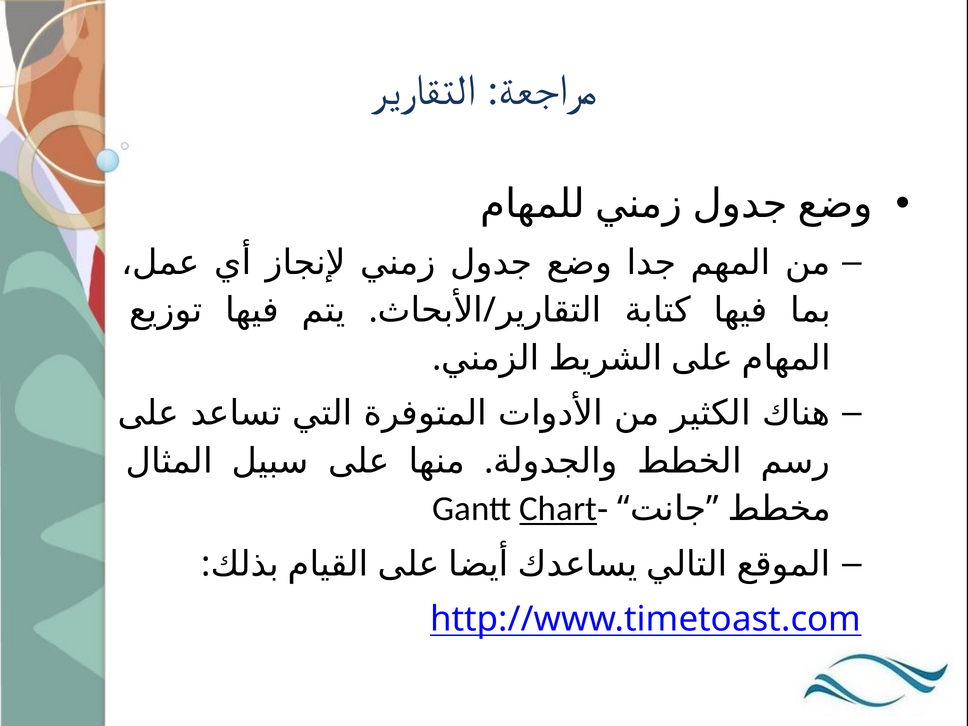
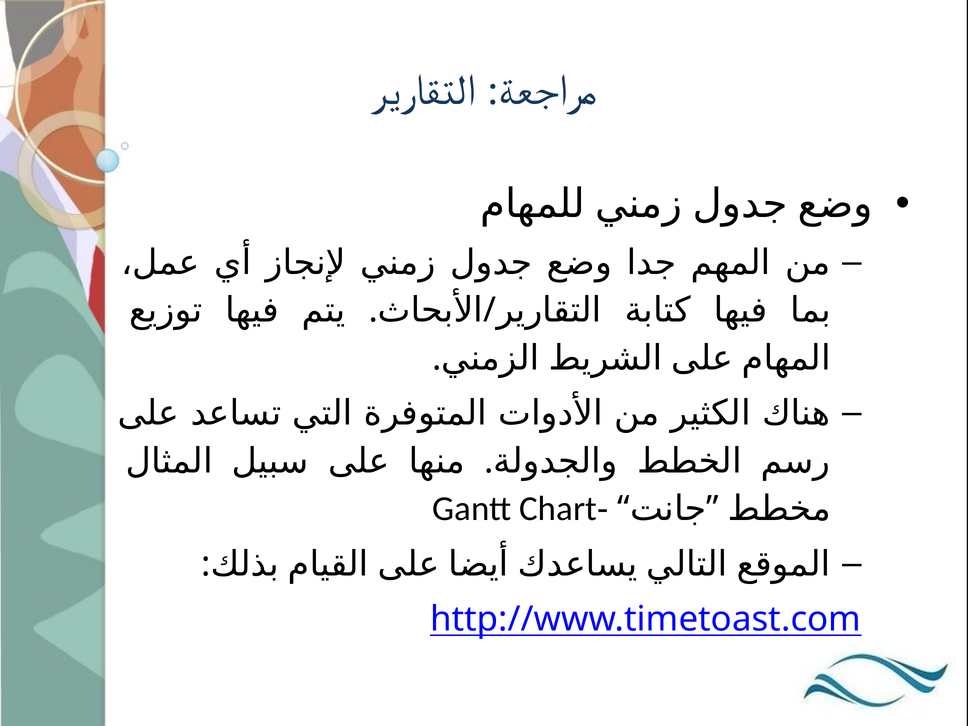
Chart underline: present -> none
